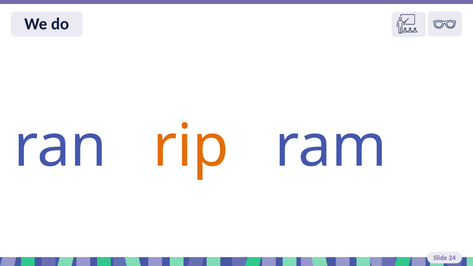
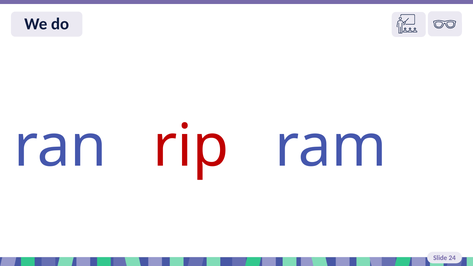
rip colour: orange -> red
